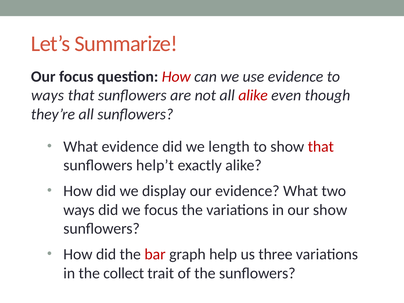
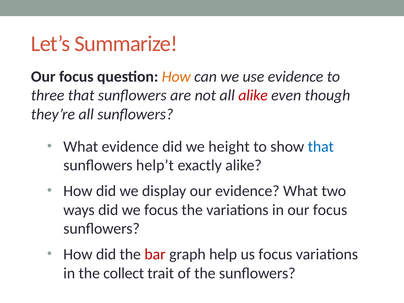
How at (176, 77) colour: red -> orange
ways at (48, 95): ways -> three
length: length -> height
that at (321, 147) colour: red -> blue
in our show: show -> focus
us three: three -> focus
